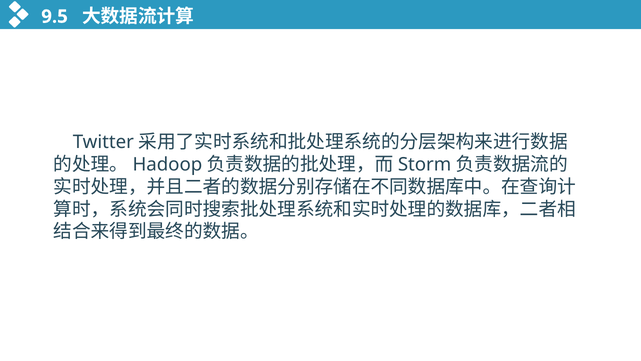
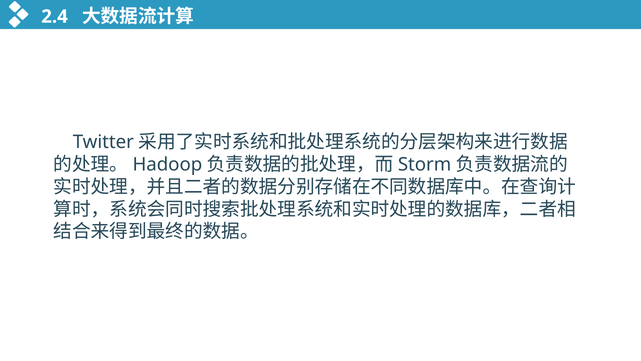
9.5: 9.5 -> 2.4
